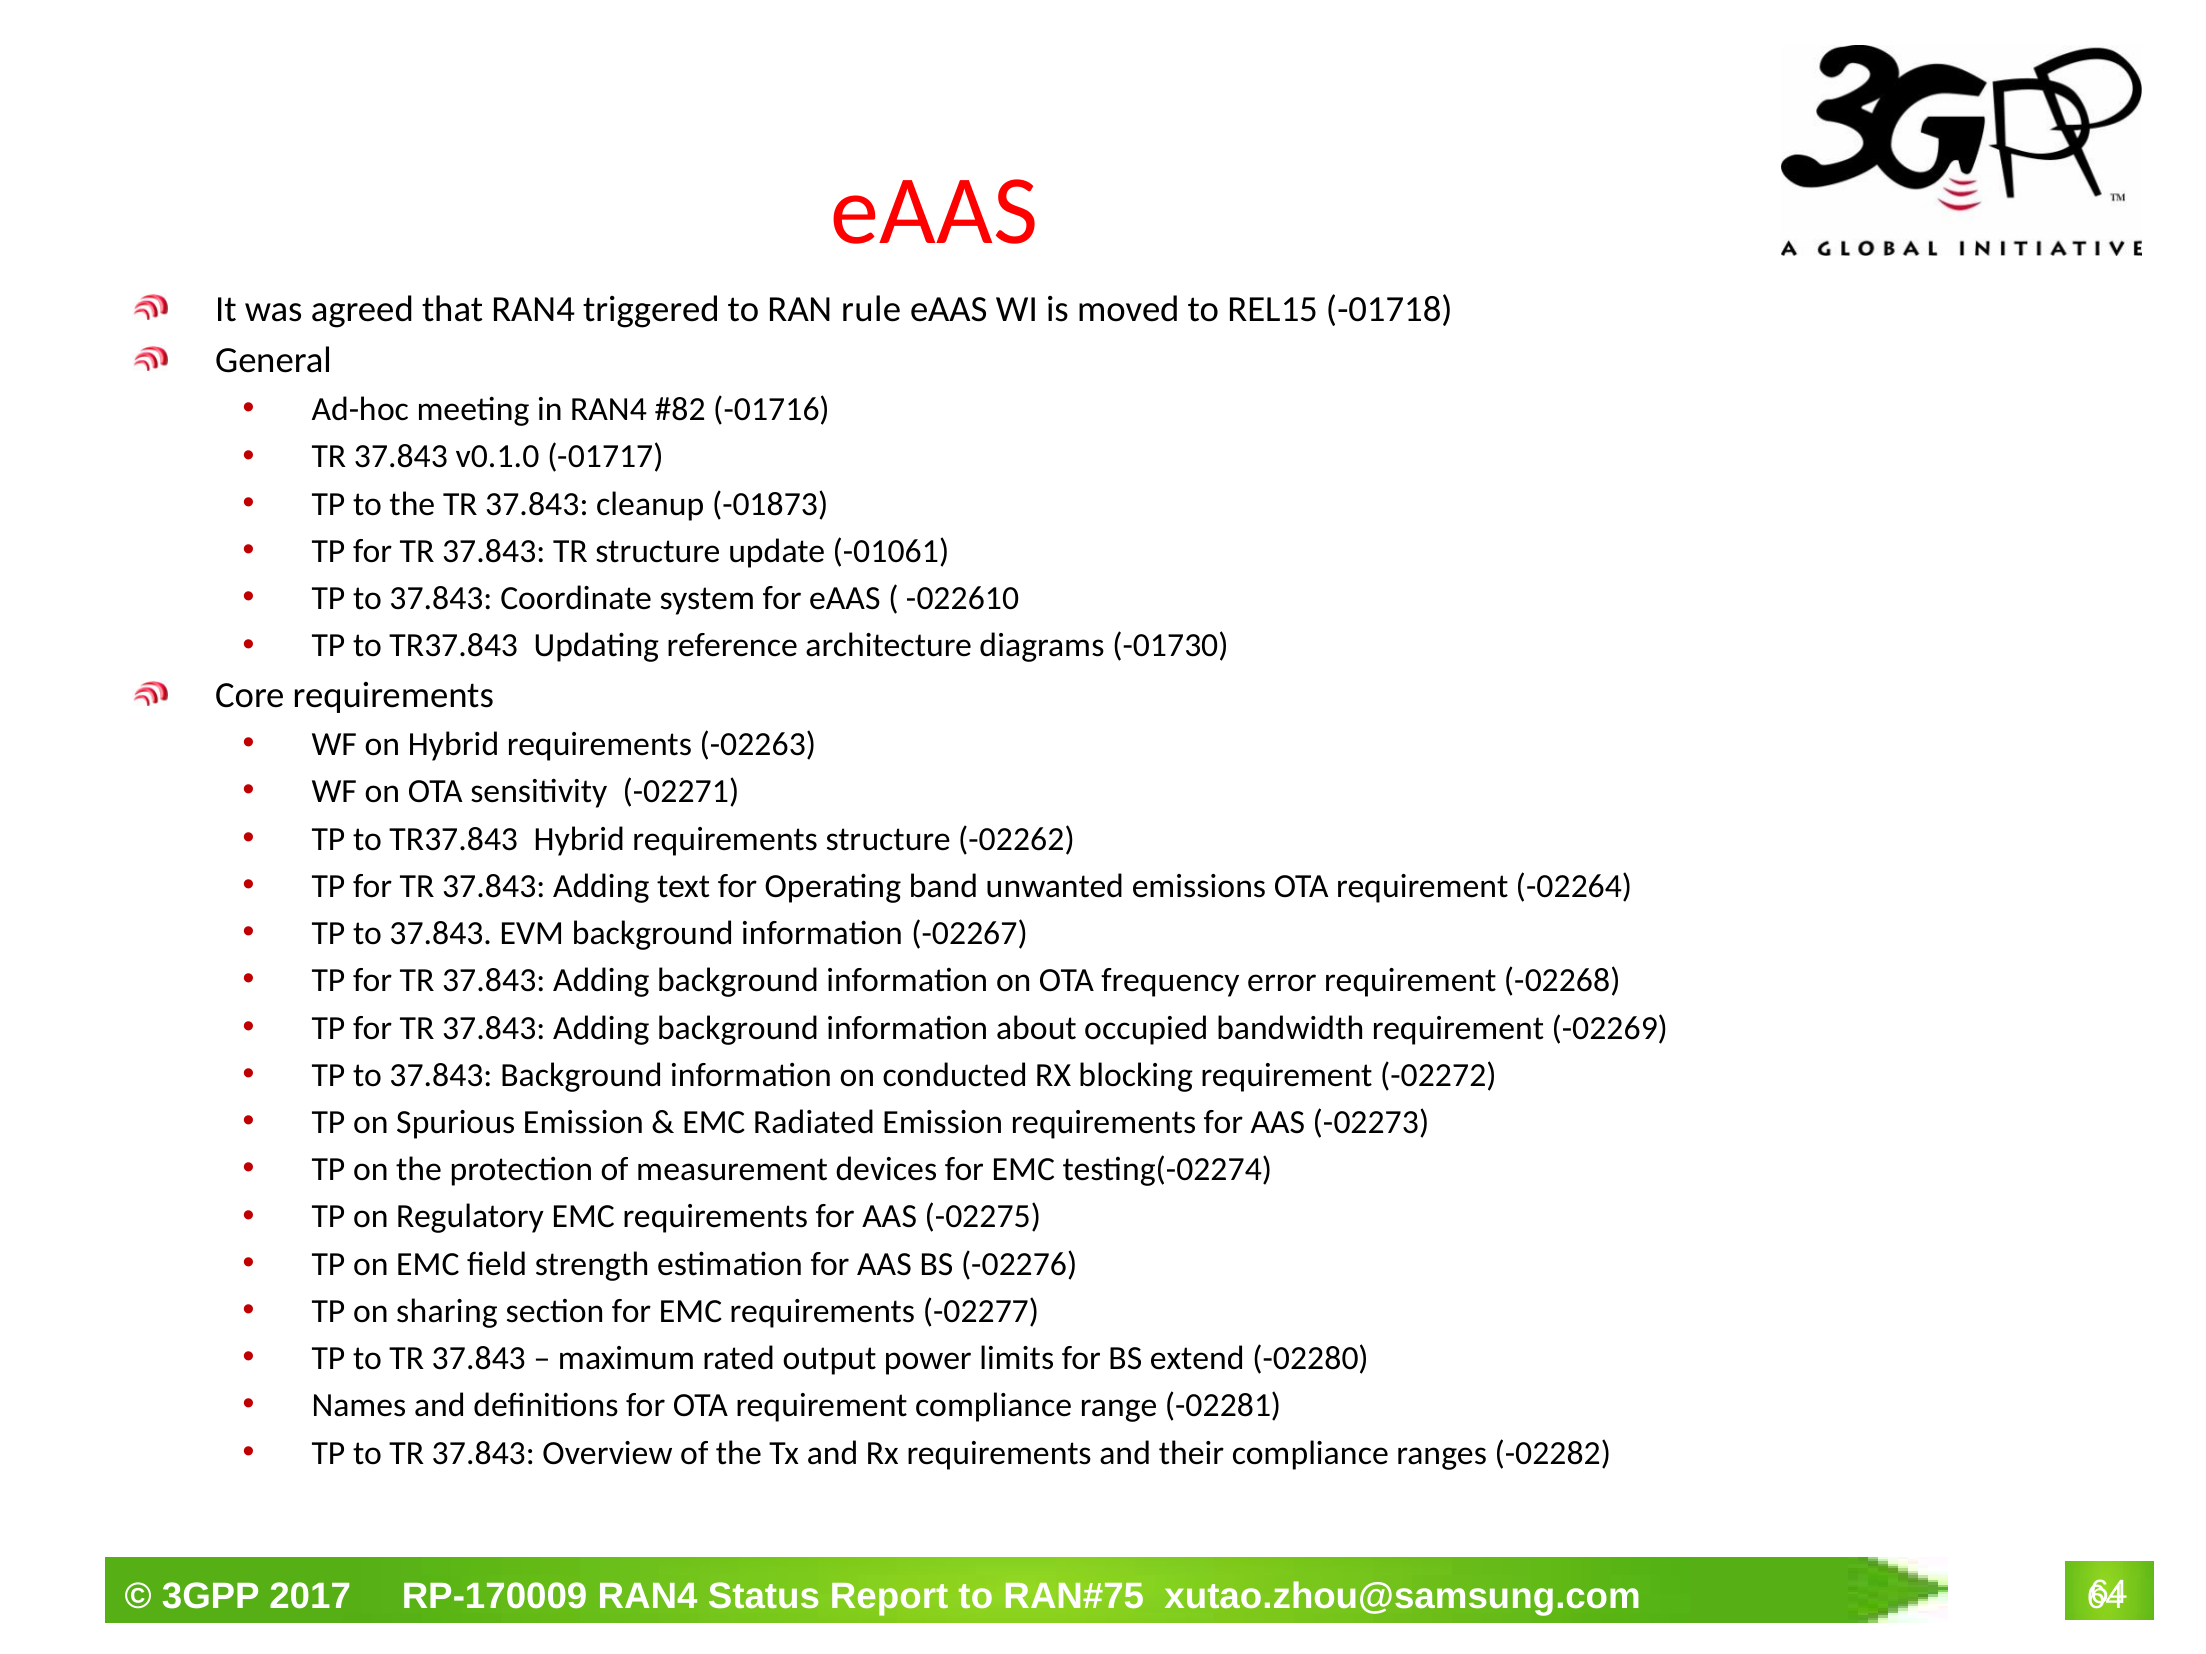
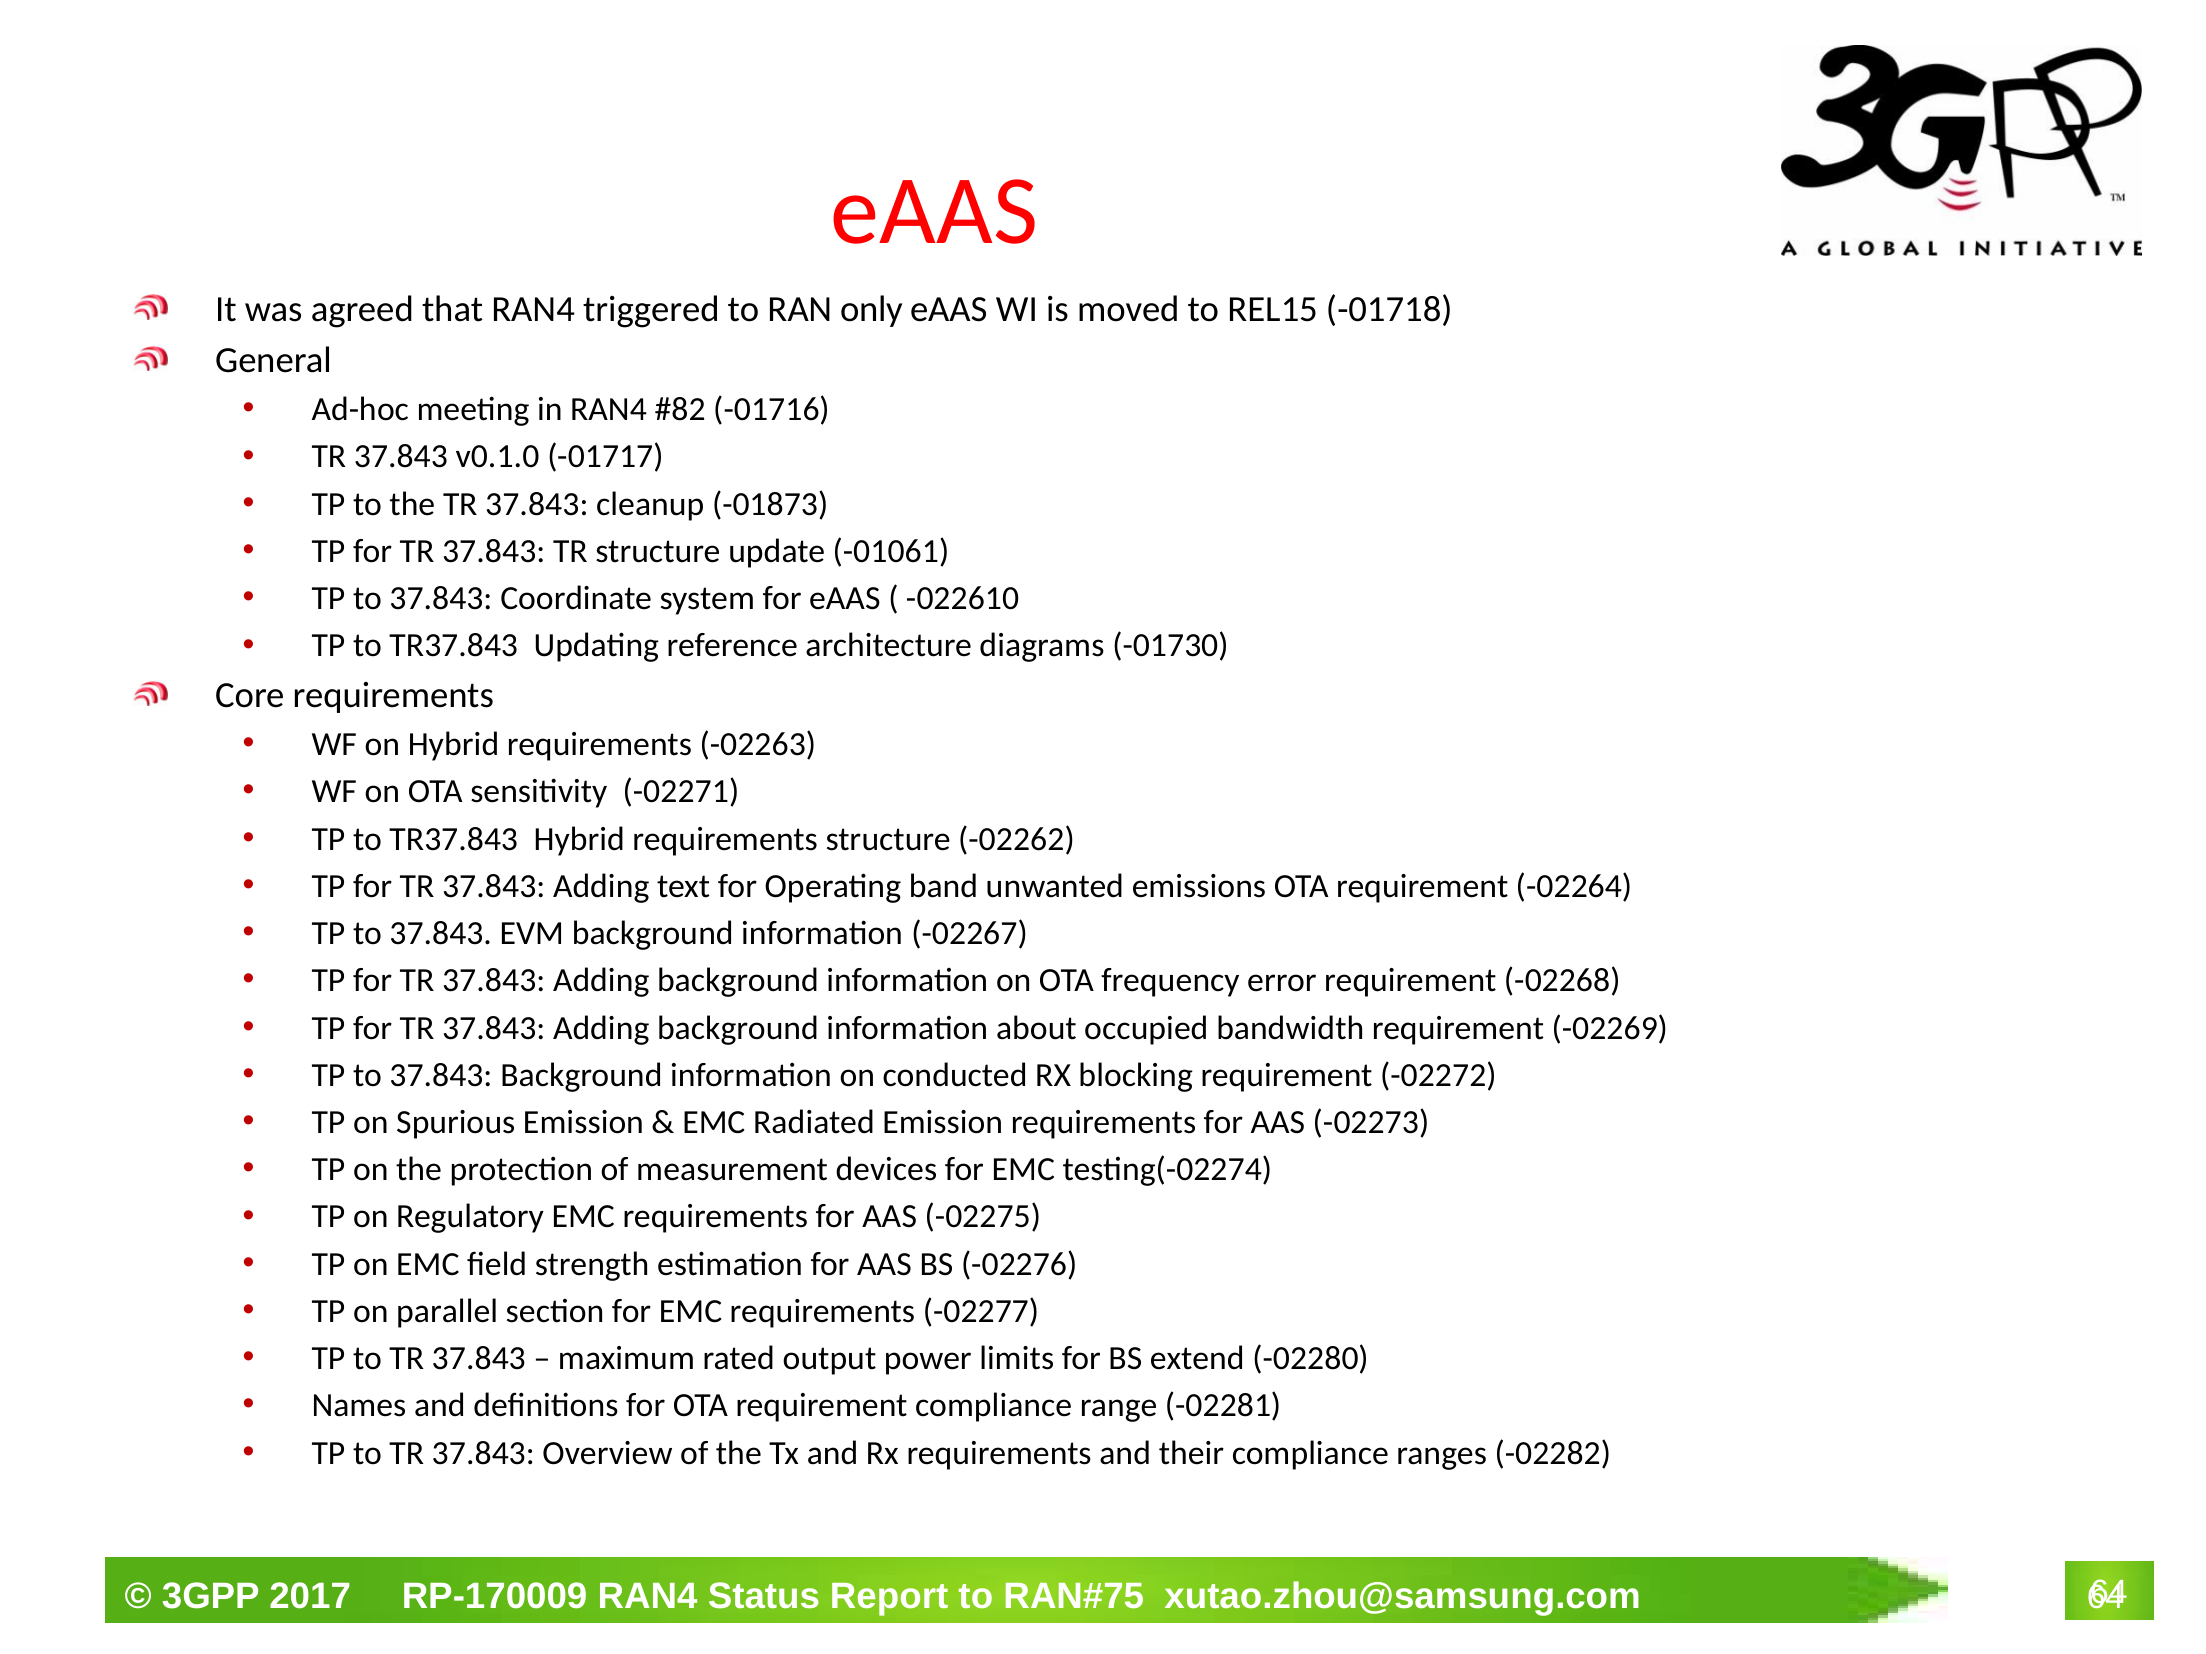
rule: rule -> only
sharing: sharing -> parallel
